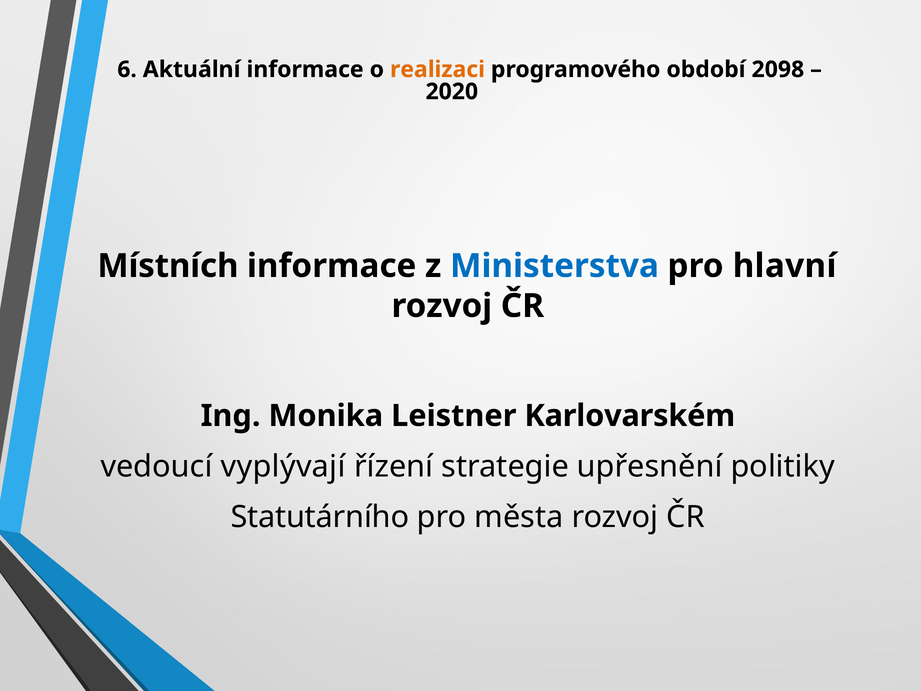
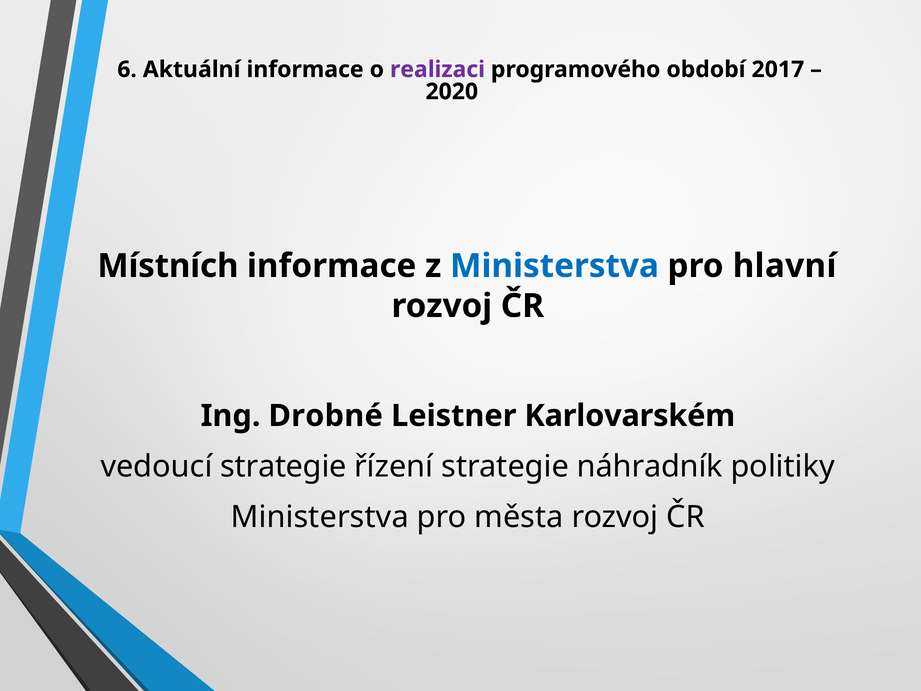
realizaci colour: orange -> purple
2098: 2098 -> 2017
Monika: Monika -> Drobné
vedoucí vyplývají: vyplývají -> strategie
upřesnění: upřesnění -> náhradník
Statutárního at (320, 517): Statutárního -> Ministerstva
